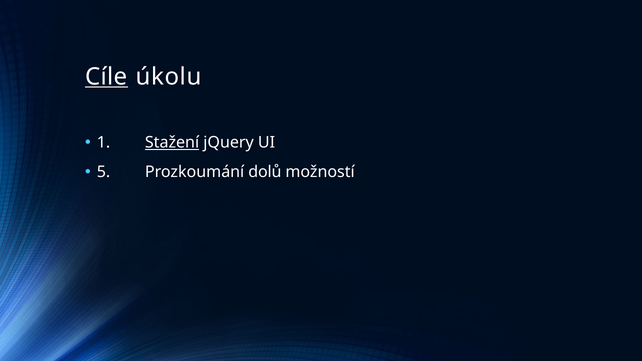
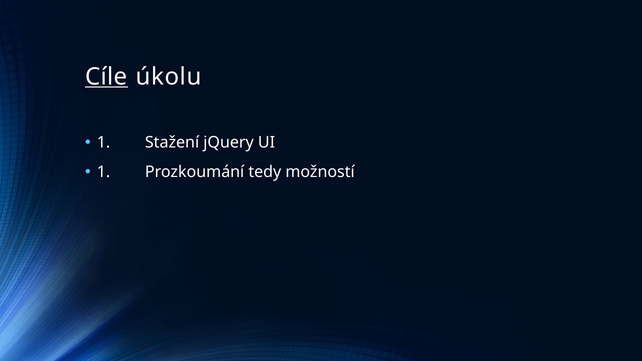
Stažení underline: present -> none
5 at (104, 172): 5 -> 1
dolů: dolů -> tedy
